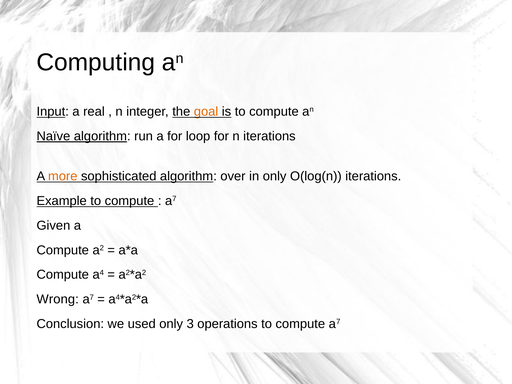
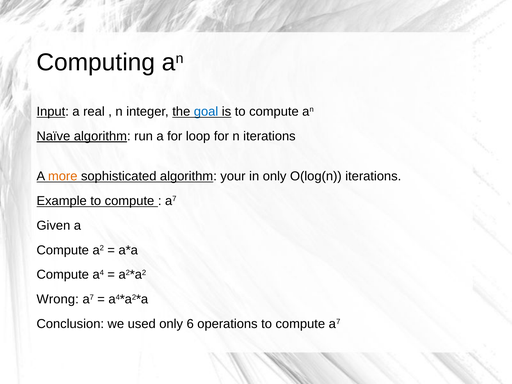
goal colour: orange -> blue
over: over -> your
3: 3 -> 6
